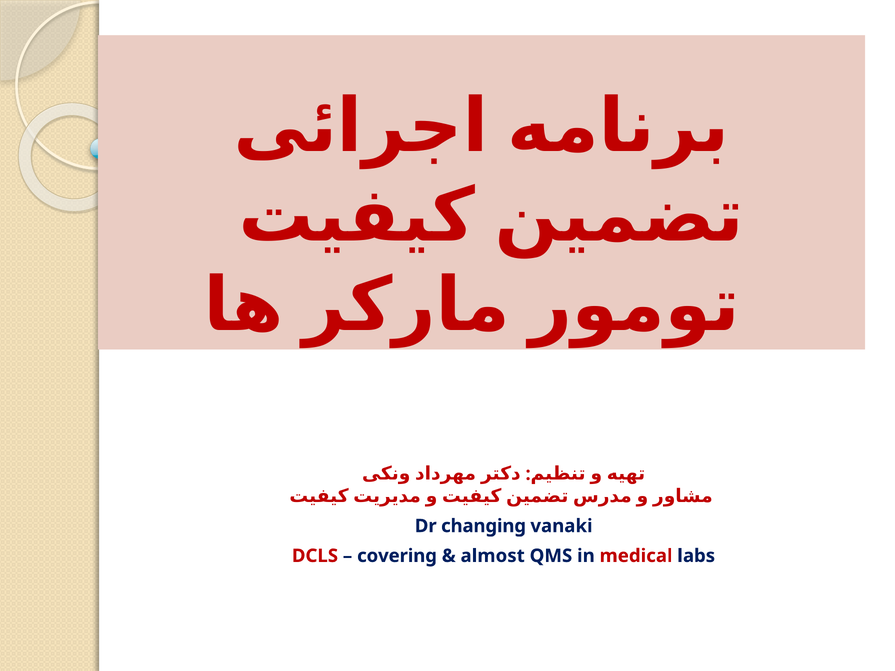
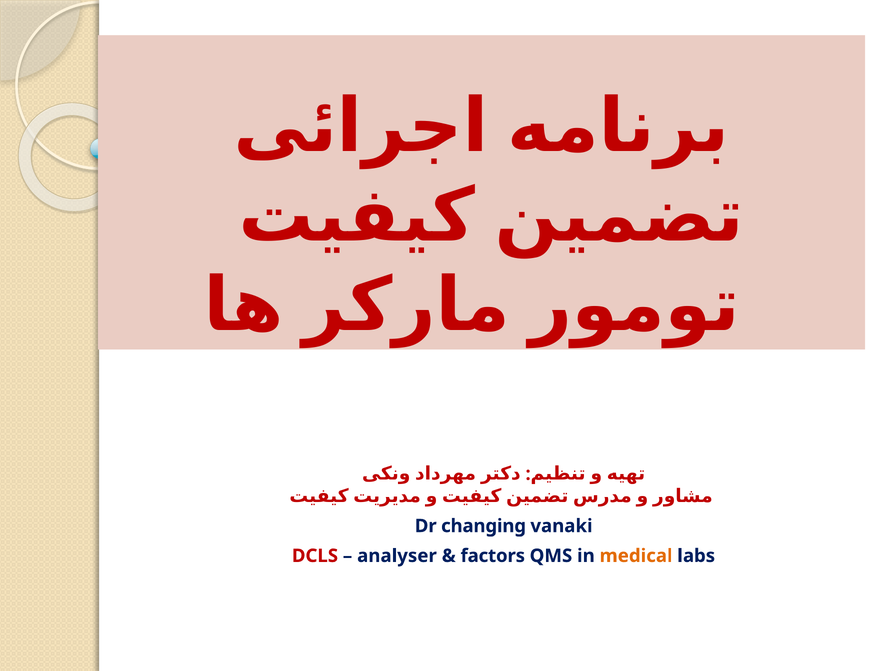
covering: covering -> analyser
almost: almost -> factors
medical colour: red -> orange
